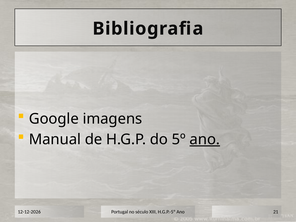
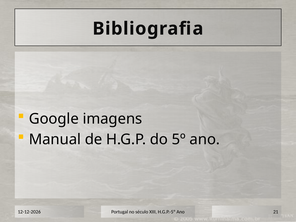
ano at (205, 140) underline: present -> none
